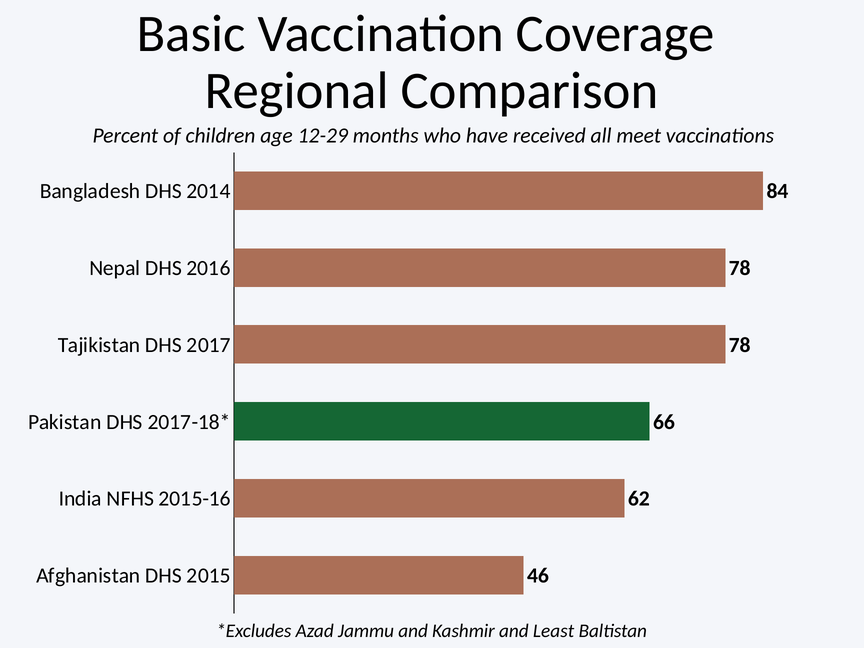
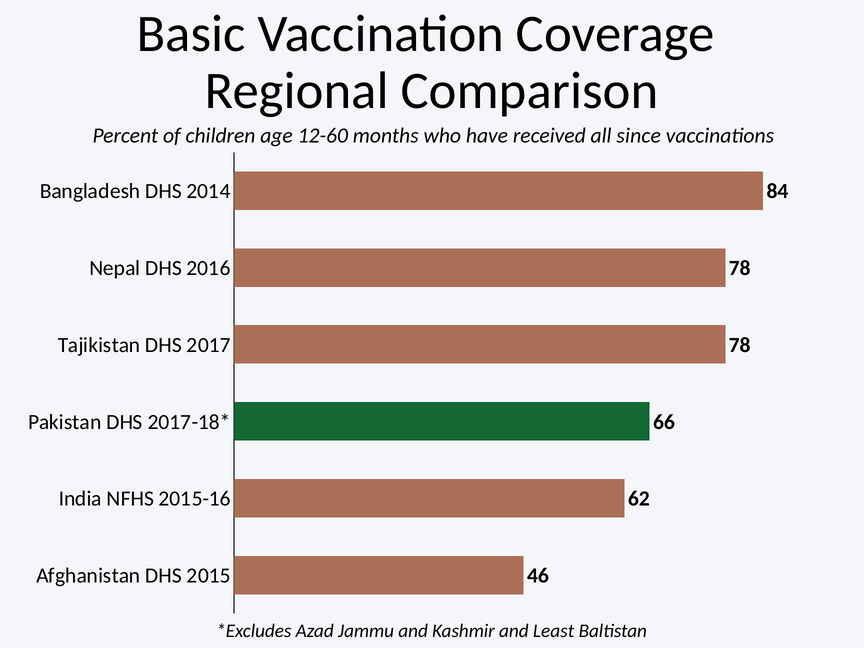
12-29: 12-29 -> 12-60
meet: meet -> since
